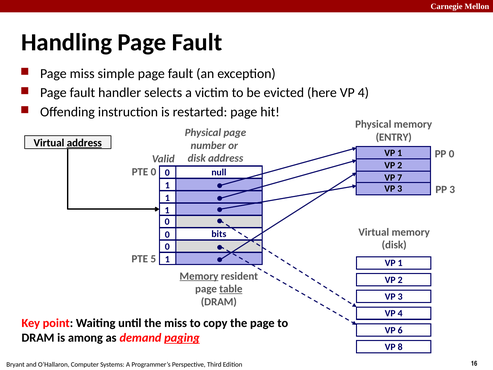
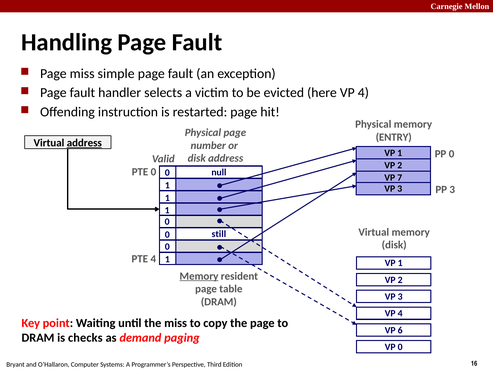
bits: bits -> still
PTE 5: 5 -> 4
table underline: present -> none
among: among -> checks
paging underline: present -> none
VP 8: 8 -> 0
